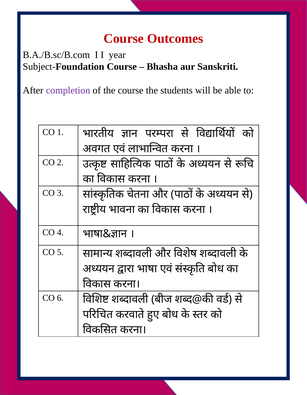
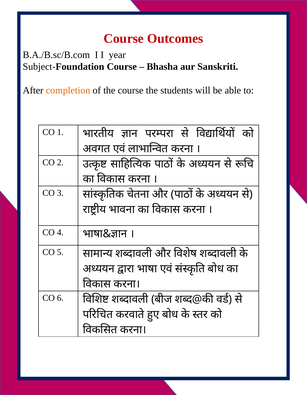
completion colour: purple -> orange
